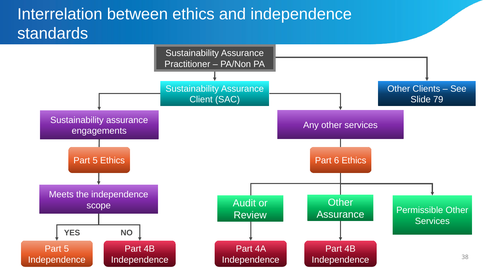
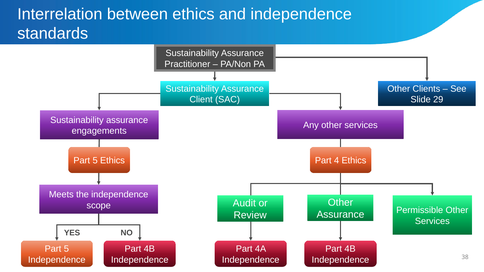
79: 79 -> 29
6: 6 -> 4
